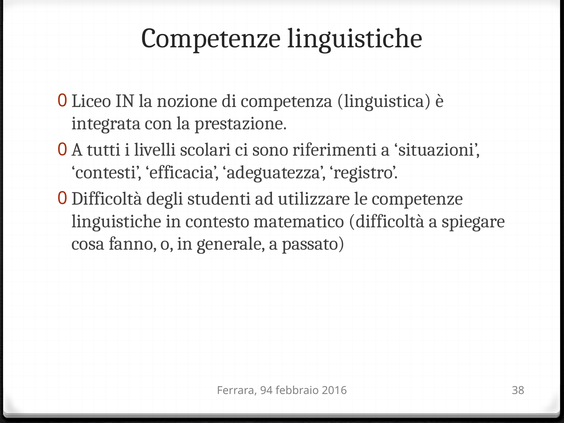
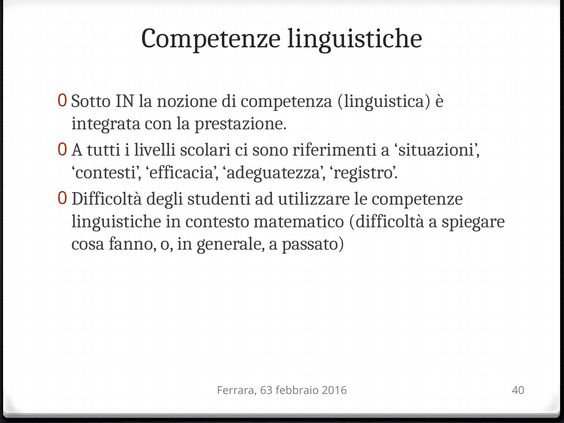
Liceo: Liceo -> Sotto
94: 94 -> 63
38: 38 -> 40
